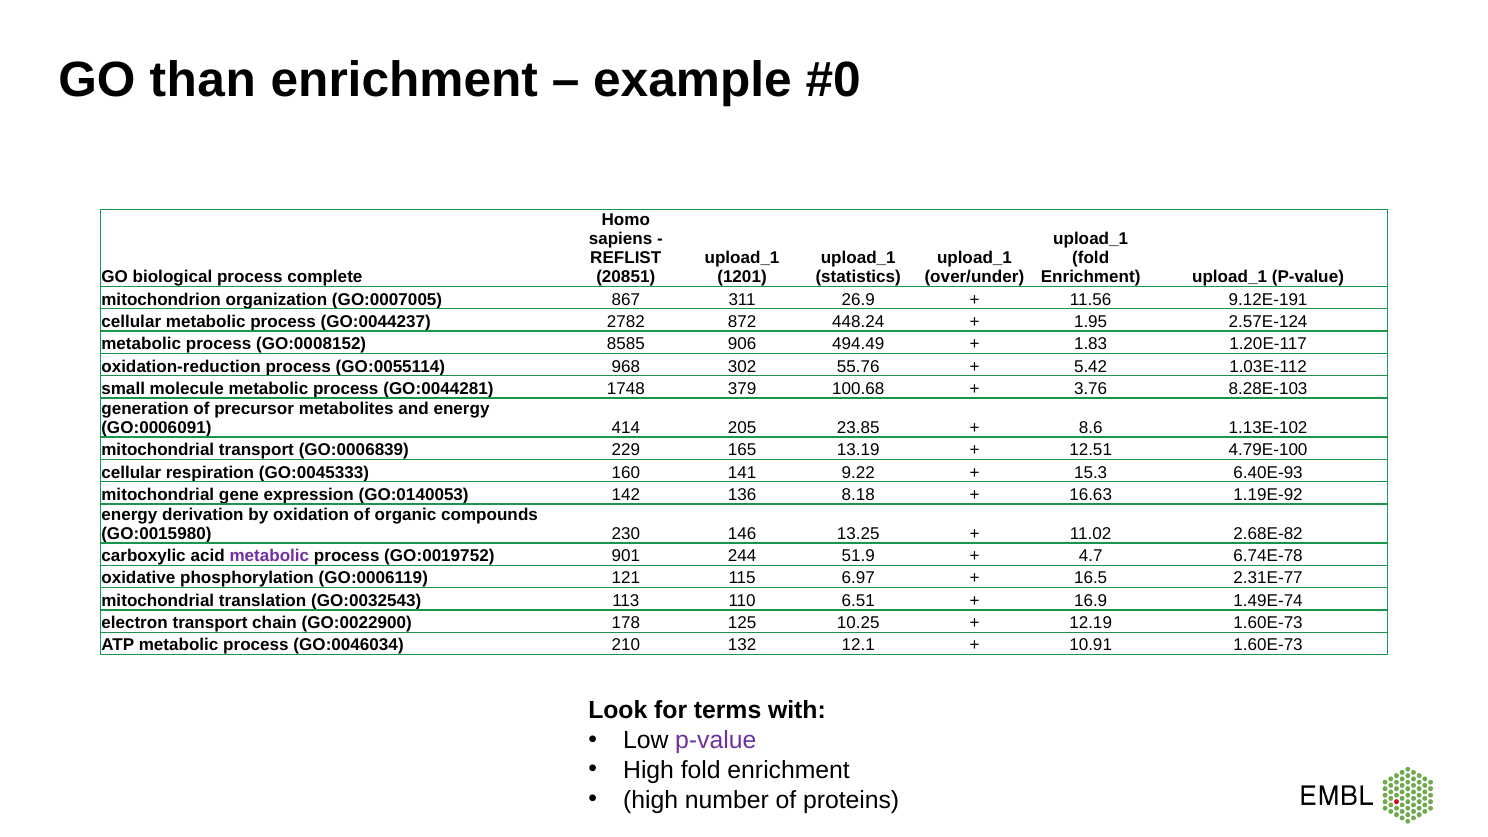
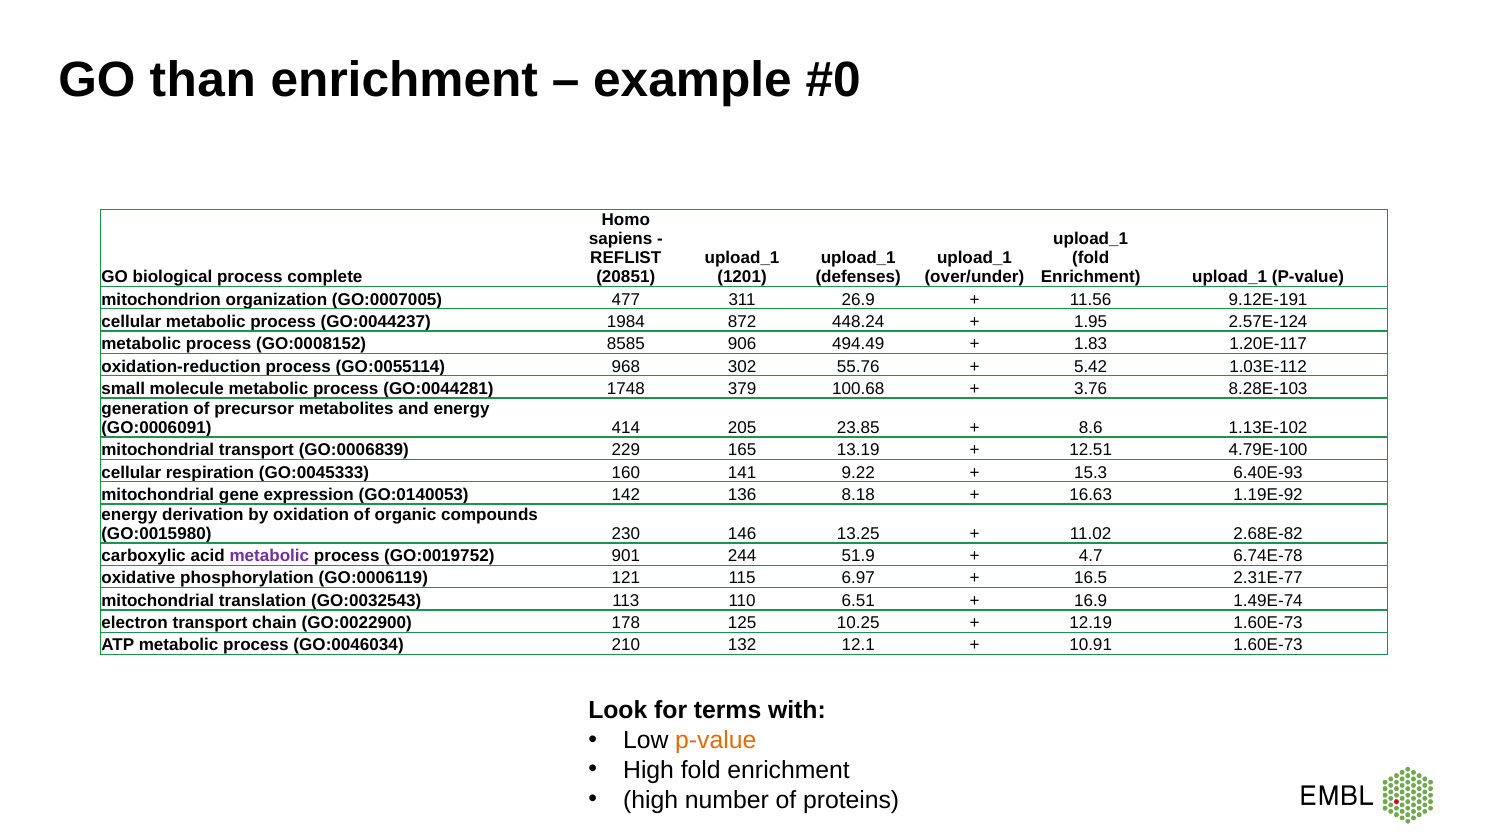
statistics: statistics -> defenses
867: 867 -> 477
2782: 2782 -> 1984
p-value at (716, 740) colour: purple -> orange
